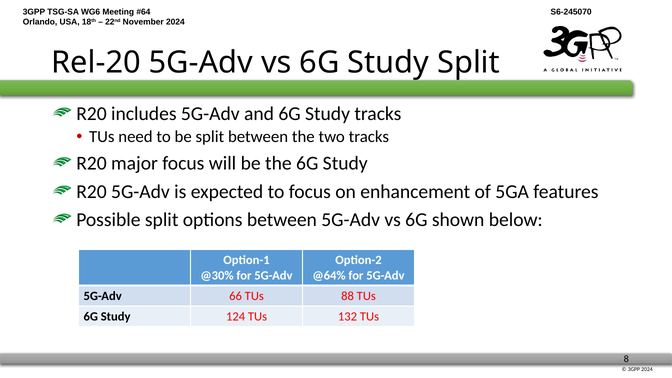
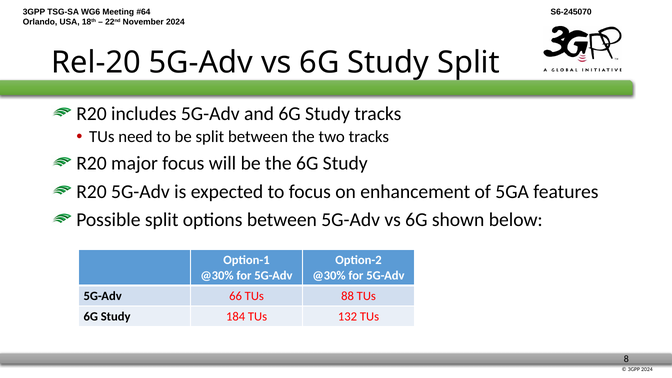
@64% at (329, 276): @64% -> @30%
124: 124 -> 184
